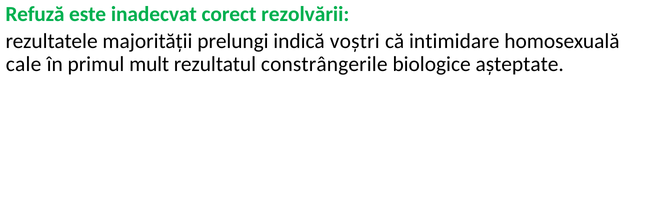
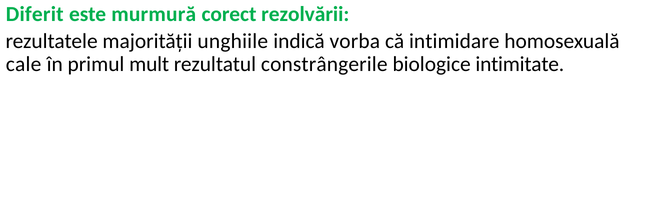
Refuză: Refuză -> Diferit
inadecvat: inadecvat -> murmură
prelungi: prelungi -> unghiile
voștri: voștri -> vorba
așteptate: așteptate -> intimitate
